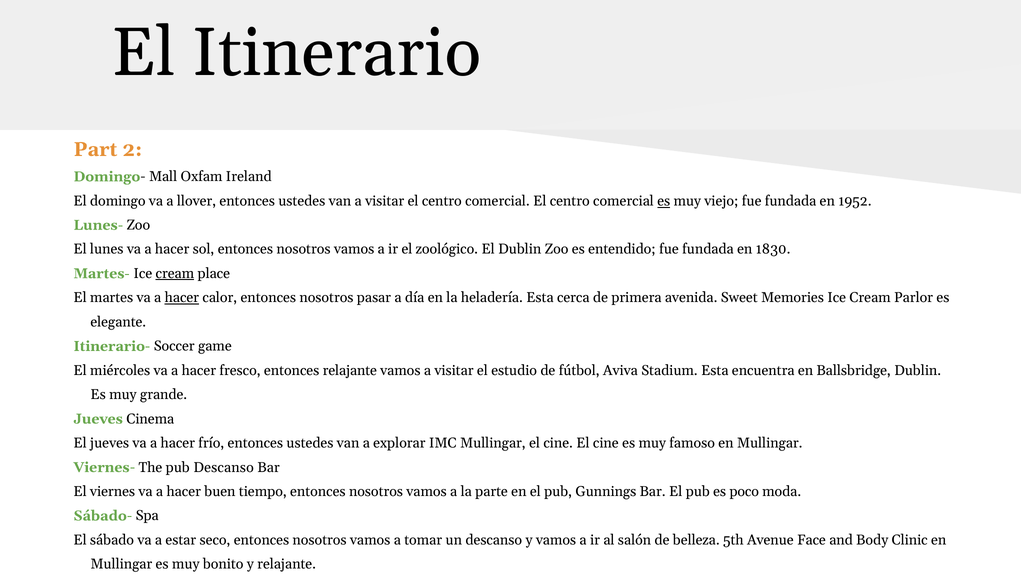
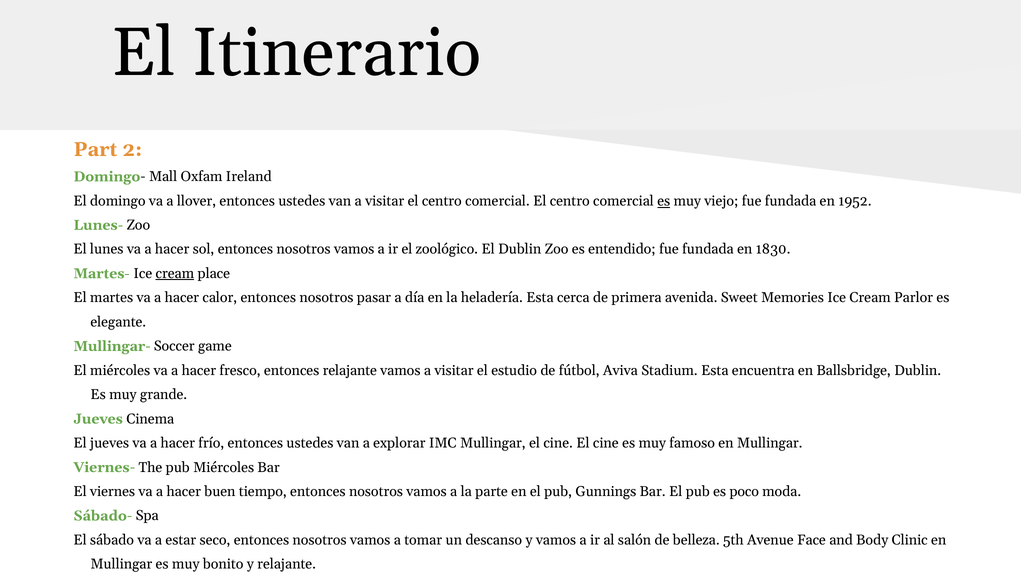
hacer at (182, 297) underline: present -> none
Itinerario-: Itinerario- -> Mullingar-
pub Descanso: Descanso -> Miércoles
